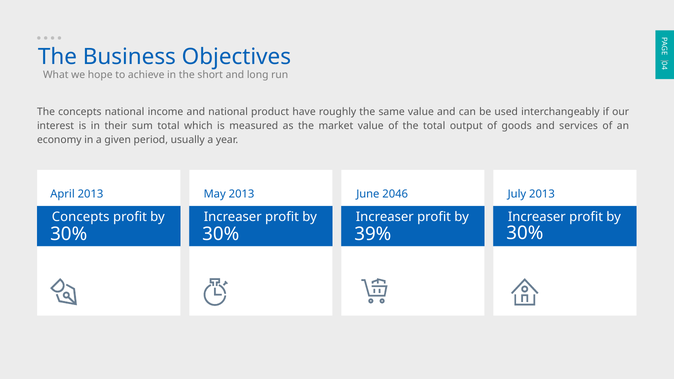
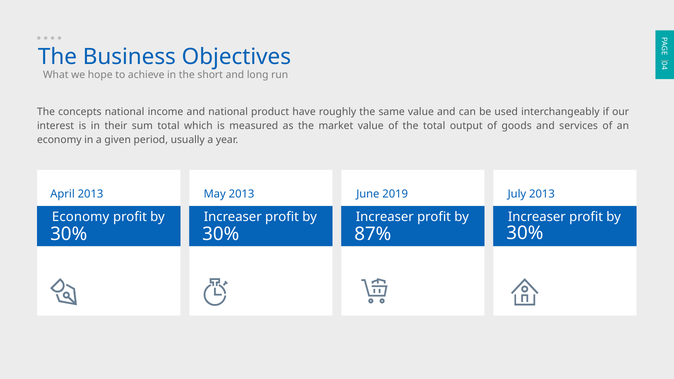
2046: 2046 -> 2019
Concepts at (81, 217): Concepts -> Economy
39%: 39% -> 87%
